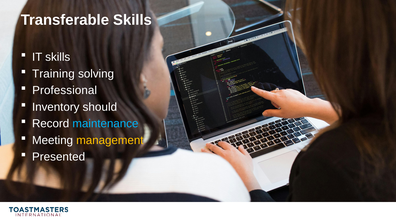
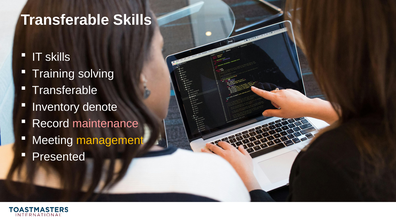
Professional at (65, 90): Professional -> Transferable
should: should -> denote
maintenance colour: light blue -> pink
